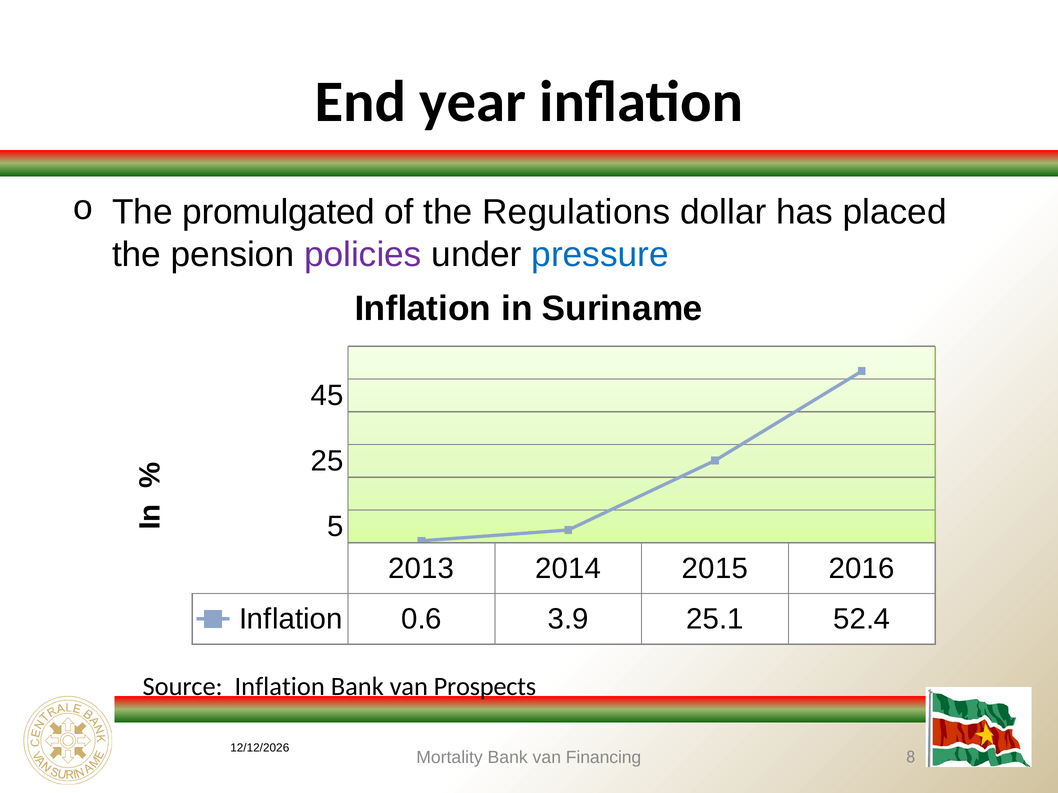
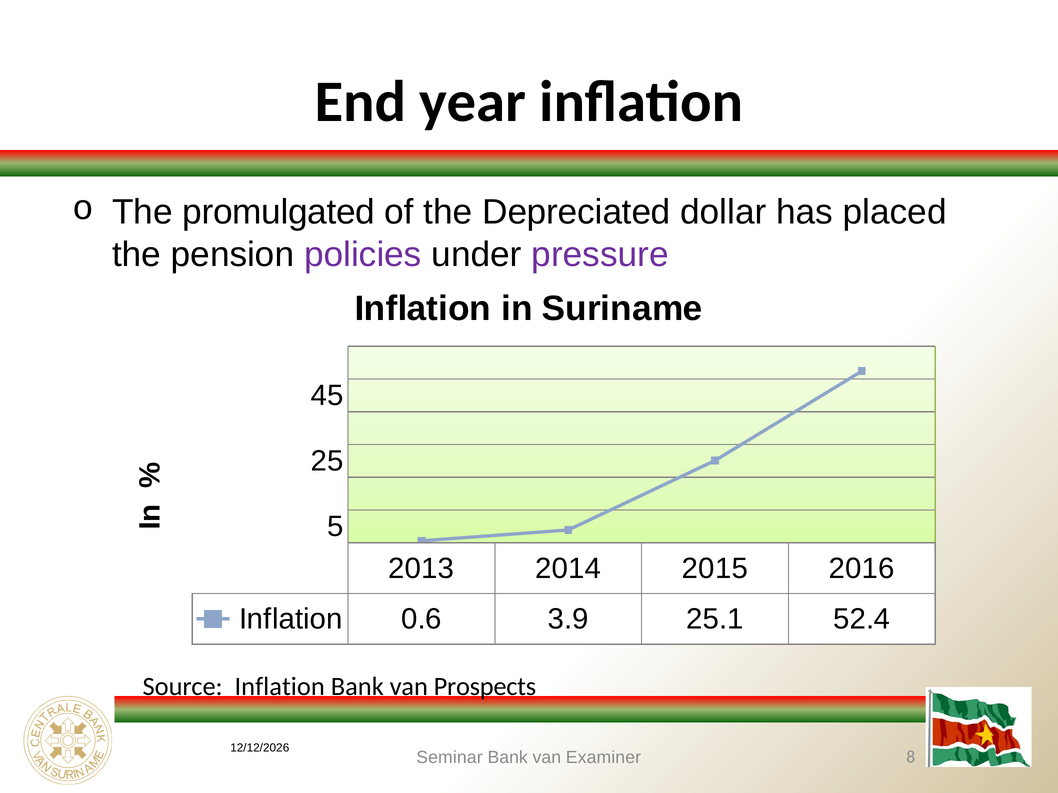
Regulations: Regulations -> Depreciated
pressure colour: blue -> purple
Mortality: Mortality -> Seminar
Financing: Financing -> Examiner
